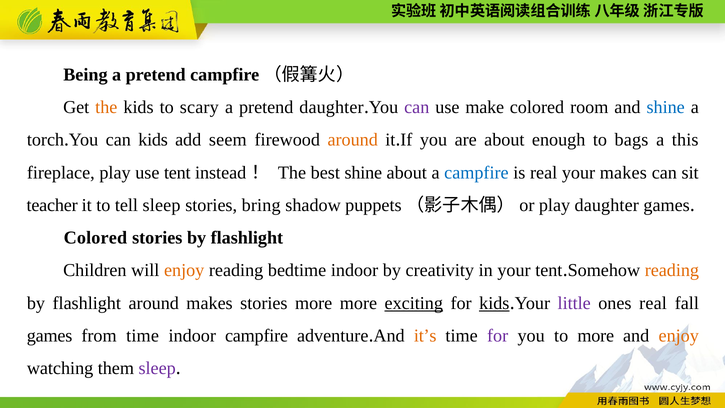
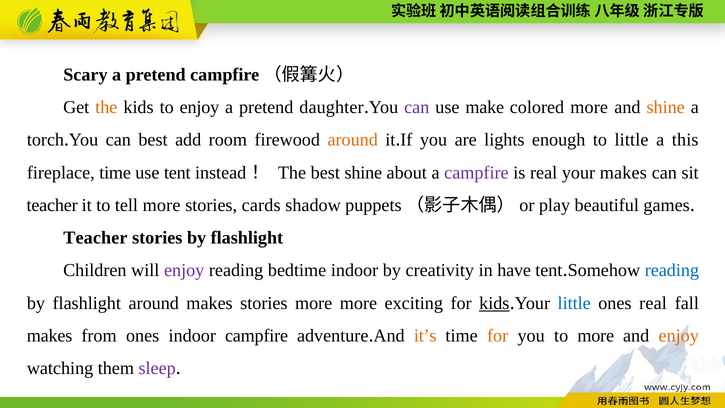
Being: Being -> Scary
to scary: scary -> enjoy
colored room: room -> more
shine at (666, 107) colour: blue -> orange
can kids: kids -> best
seem: seem -> room
are about: about -> lights
to bags: bags -> little
fireplace play: play -> time
campfire at (476, 172) colour: blue -> purple
tell sleep: sleep -> more
bring: bring -> cards
play daughter: daughter -> beautiful
Colored at (95, 238): Colored -> Teacher
enjoy at (184, 270) colour: orange -> purple
in your: your -> have
reading at (672, 270) colour: orange -> blue
exciting underline: present -> none
little at (574, 303) colour: purple -> blue
games at (50, 336): games -> makes
from time: time -> ones
for at (498, 336) colour: purple -> orange
